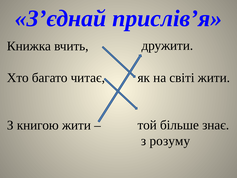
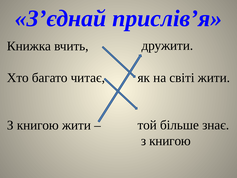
розуму at (170, 141): розуму -> книгою
